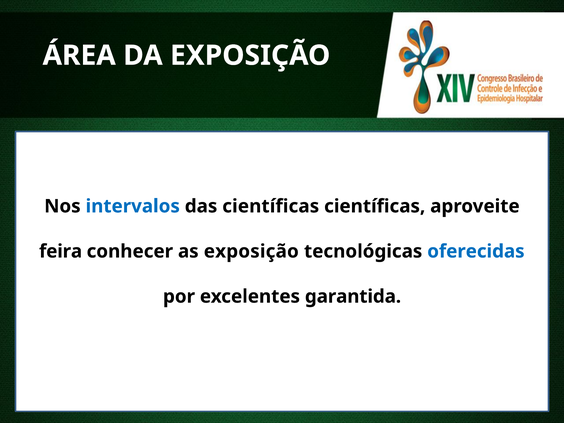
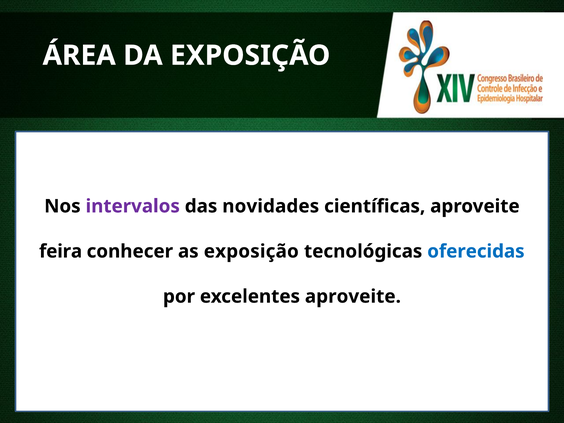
intervalos colour: blue -> purple
das científicas: científicas -> novidades
excelentes garantida: garantida -> aproveite
